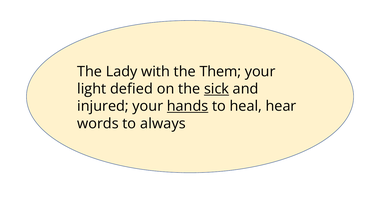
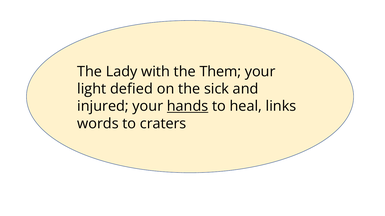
sick underline: present -> none
hear: hear -> links
always: always -> craters
